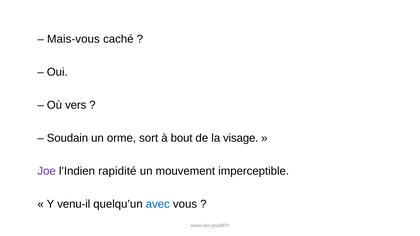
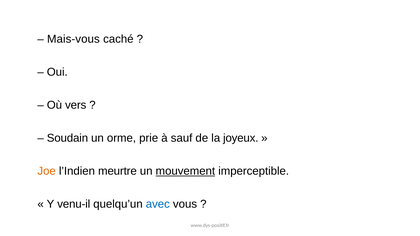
sort: sort -> prie
bout: bout -> sauf
visage: visage -> joyeux
Joe colour: purple -> orange
rapidité: rapidité -> meurtre
mouvement underline: none -> present
